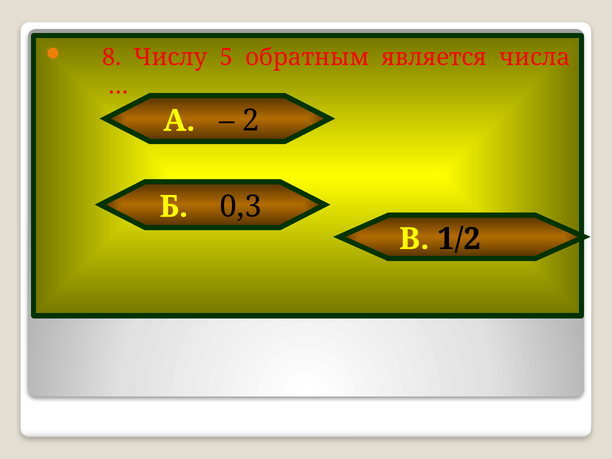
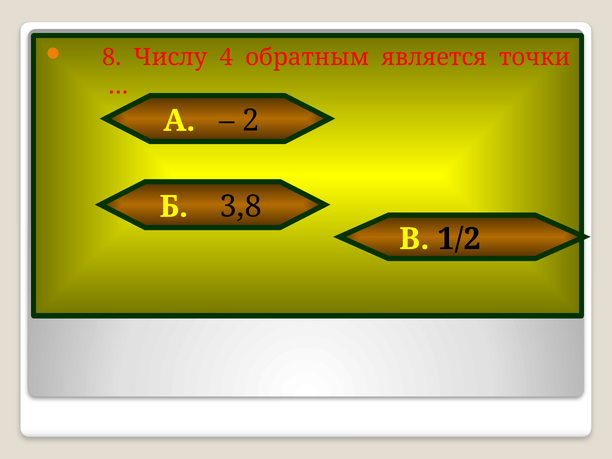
5: 5 -> 4
числа: числа -> точки
0,3: 0,3 -> 3,8
